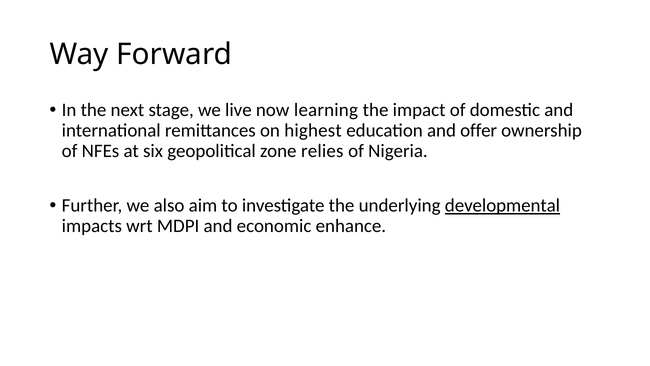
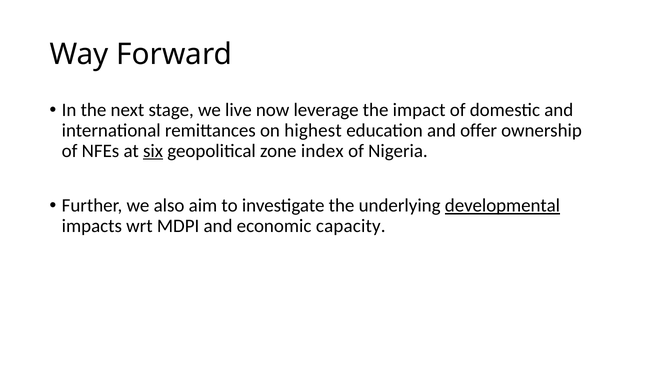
learning: learning -> leverage
six underline: none -> present
relies: relies -> index
enhance: enhance -> capacity
